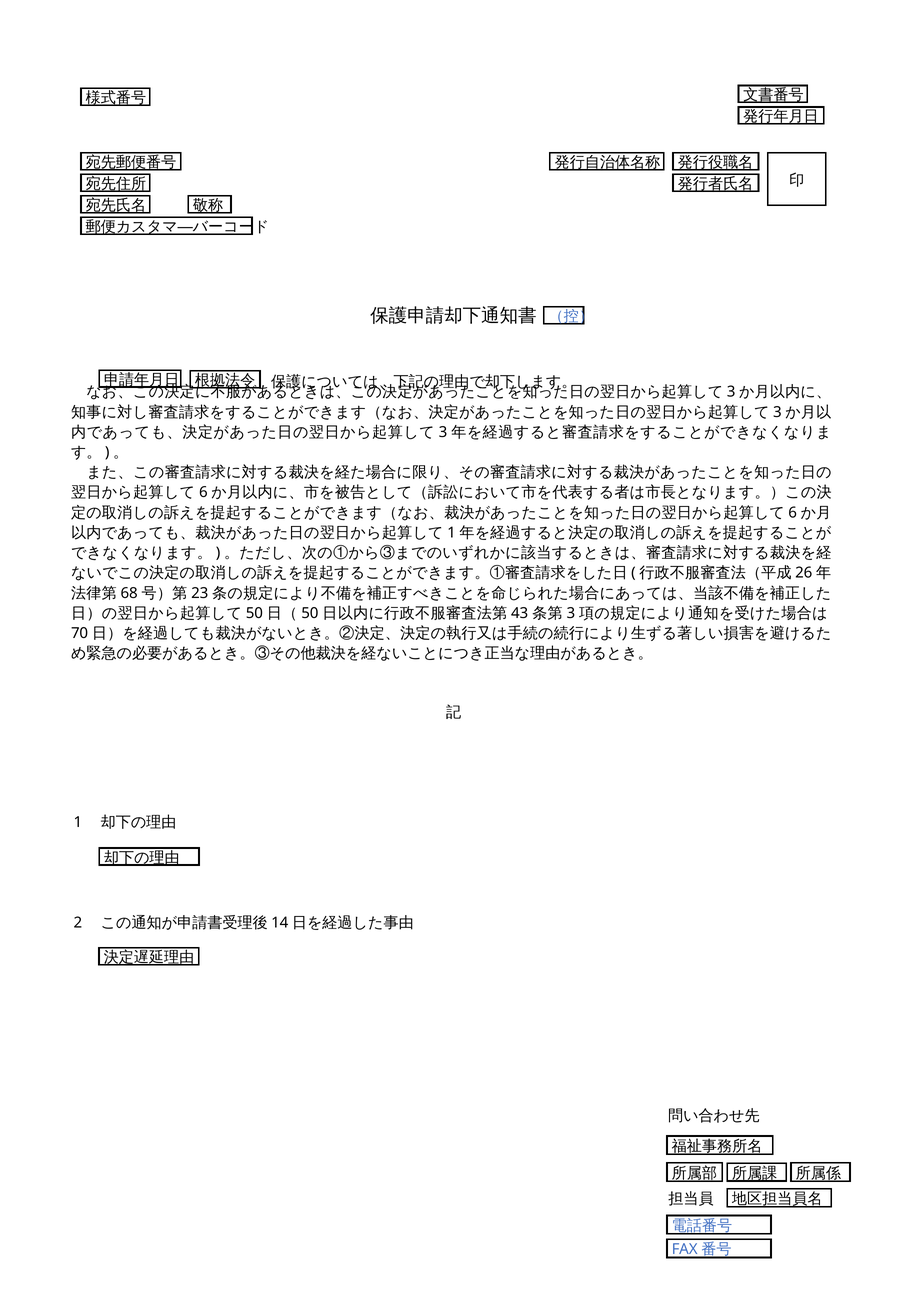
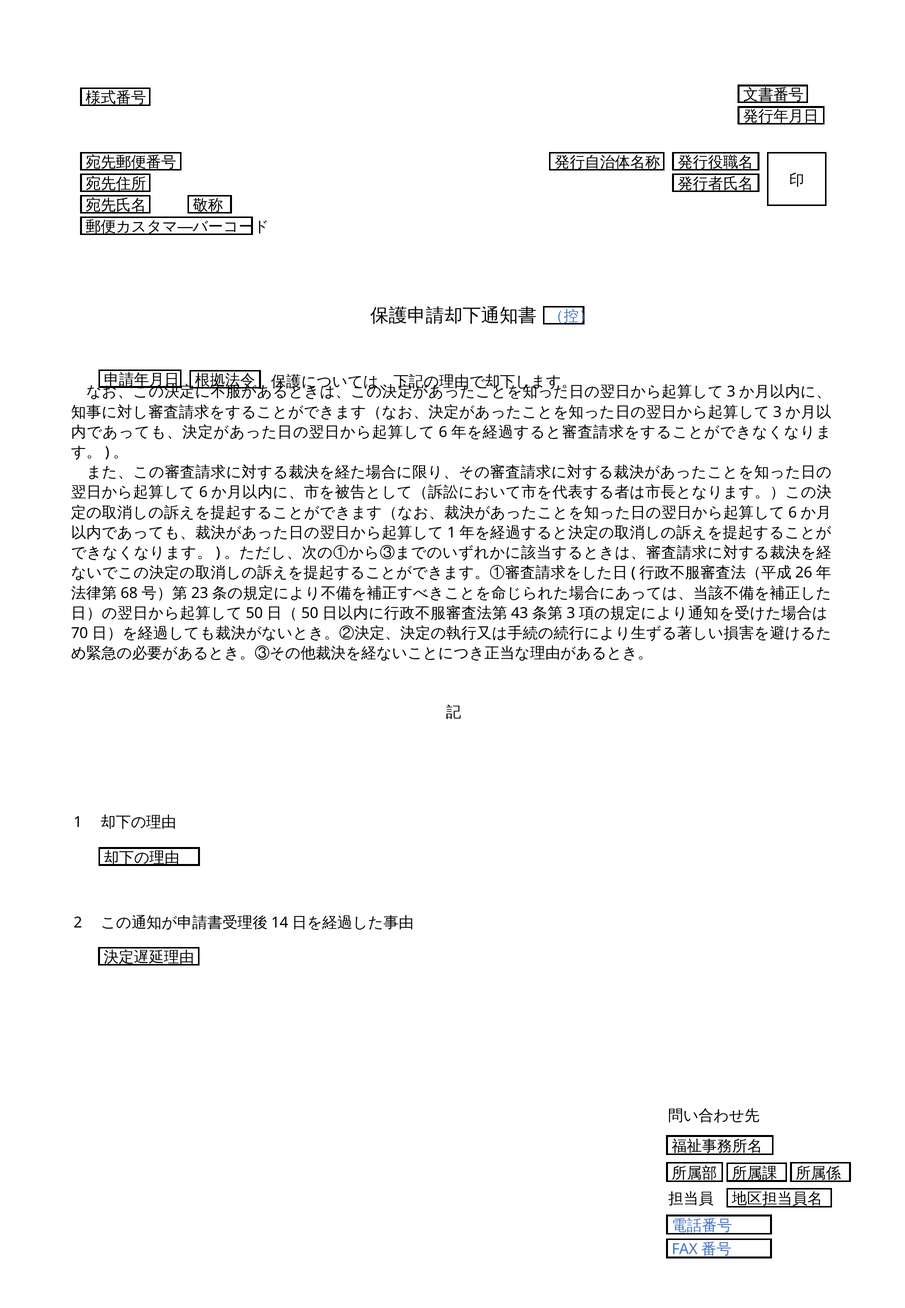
3: 3 -> 6
